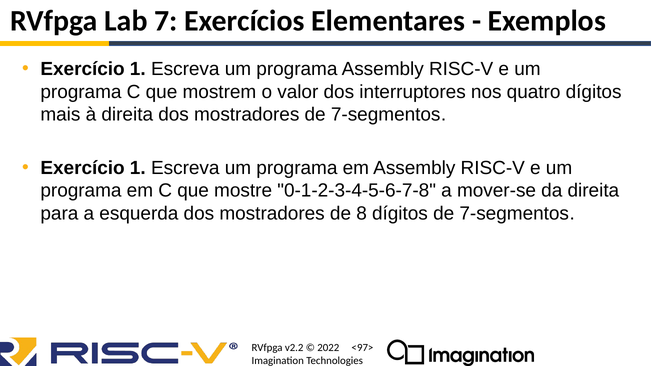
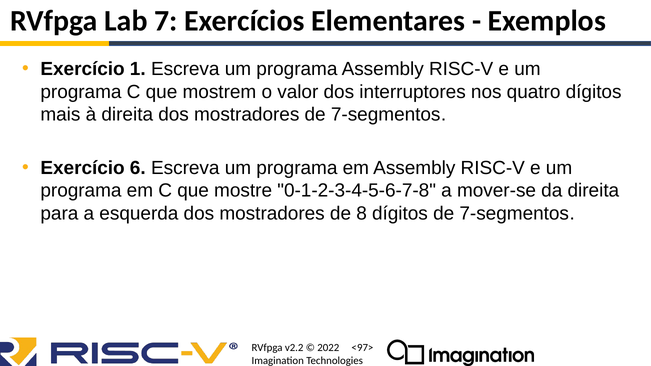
1 at (138, 168): 1 -> 6
